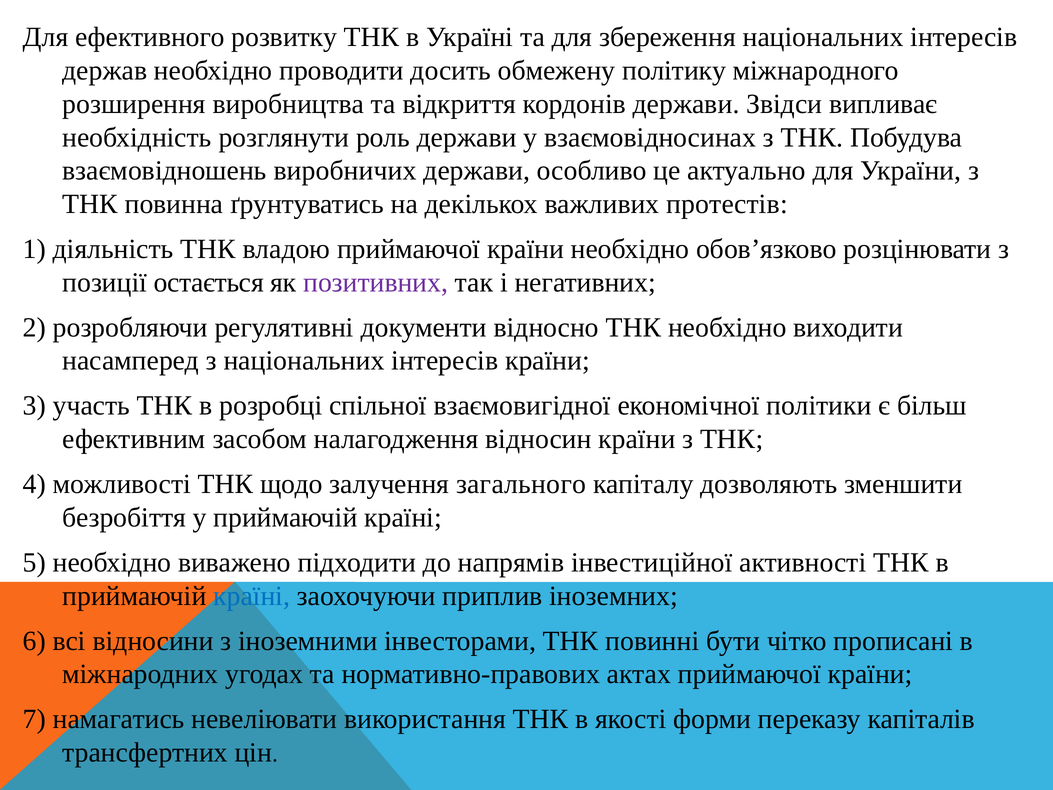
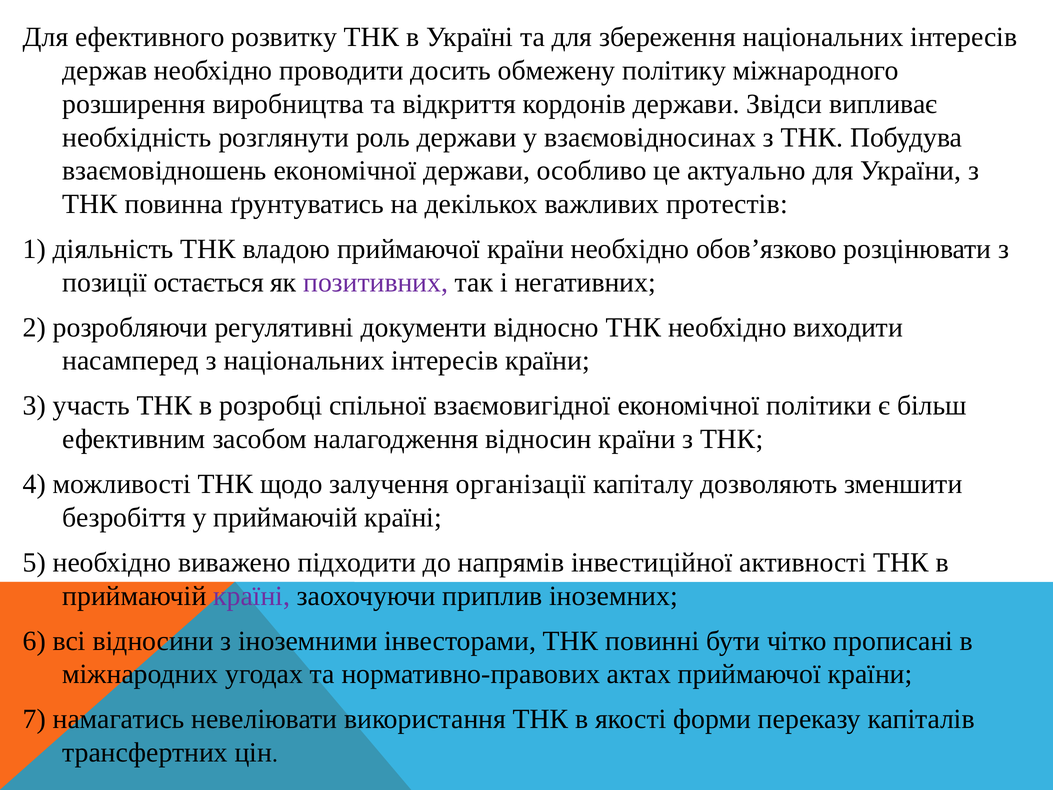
взаємовідношень виробничих: виробничих -> економічної
загального: загального -> організації
країні at (252, 596) colour: blue -> purple
